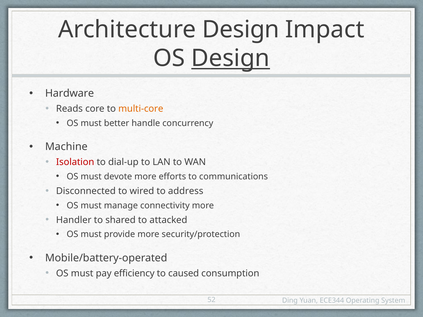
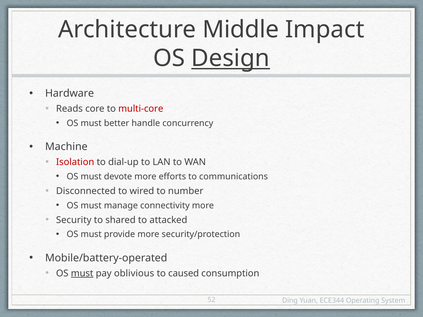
Architecture Design: Design -> Middle
multi-core colour: orange -> red
address: address -> number
Handler: Handler -> Security
must at (82, 273) underline: none -> present
efficiency: efficiency -> oblivious
